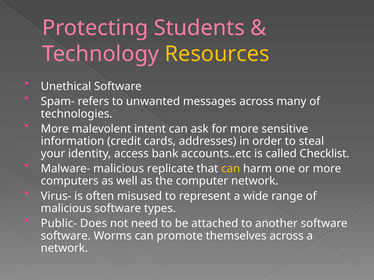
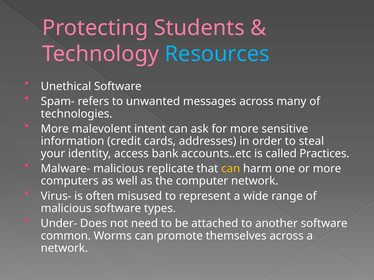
Resources colour: yellow -> light blue
Checklist: Checklist -> Practices
Public-: Public- -> Under-
software at (66, 236): software -> common
